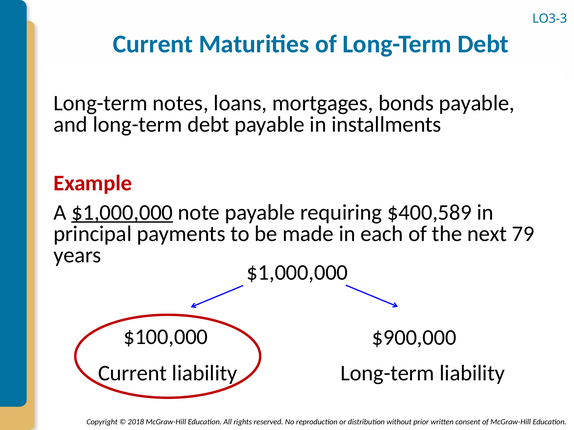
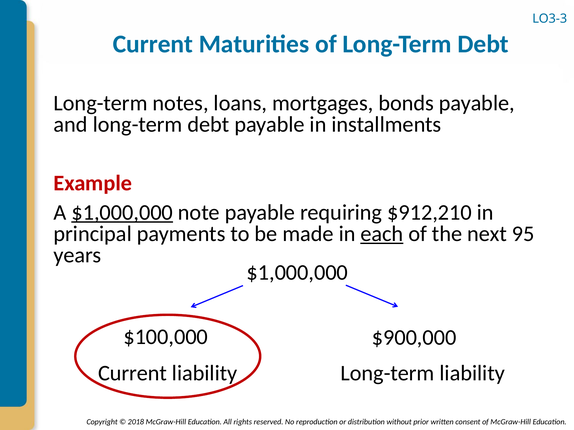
$400,589: $400,589 -> $912,210
each underline: none -> present
79: 79 -> 95
